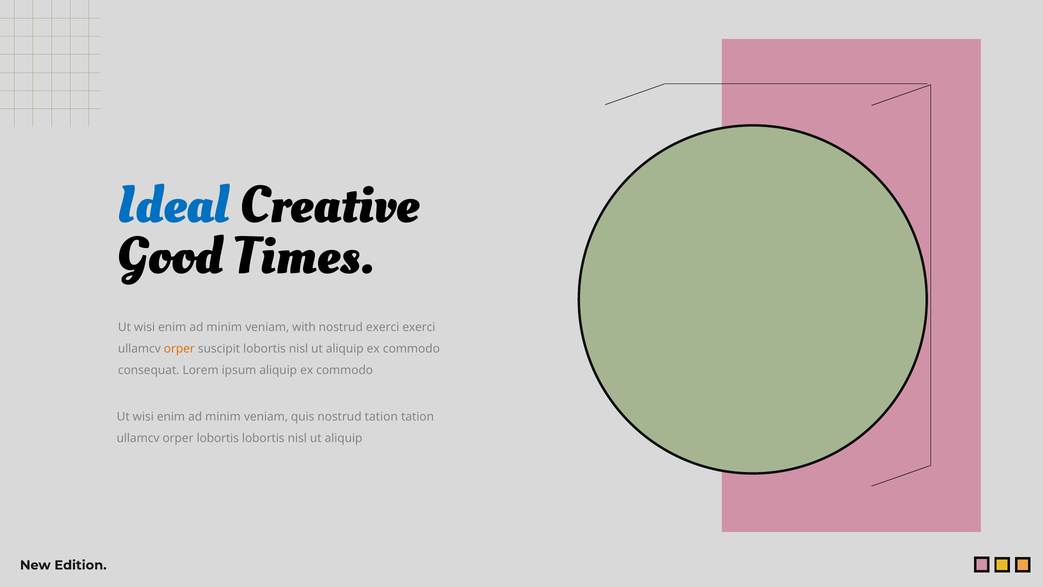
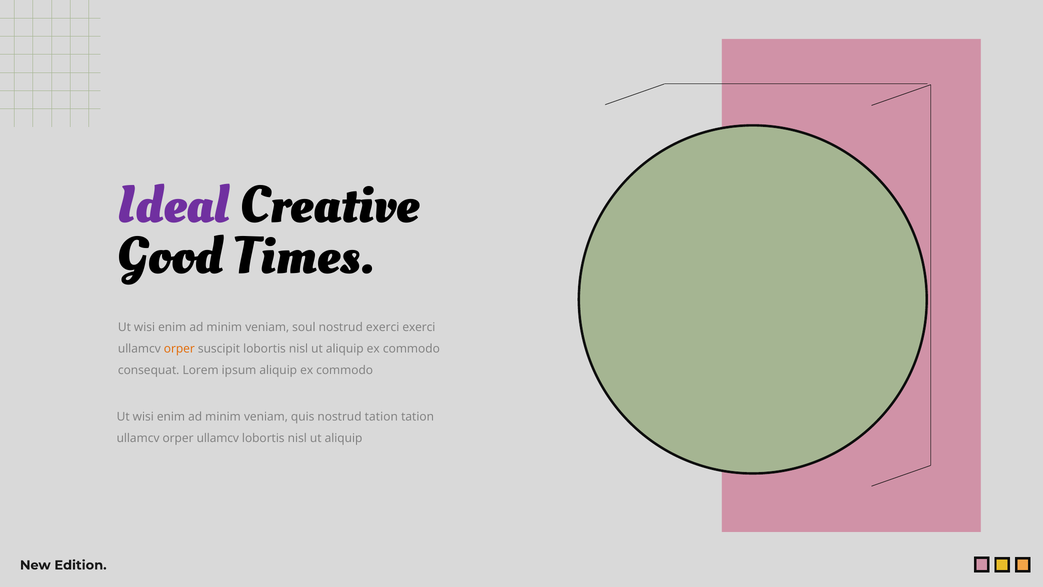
Ideal colour: blue -> purple
with: with -> soul
orper lobortis: lobortis -> ullamcv
